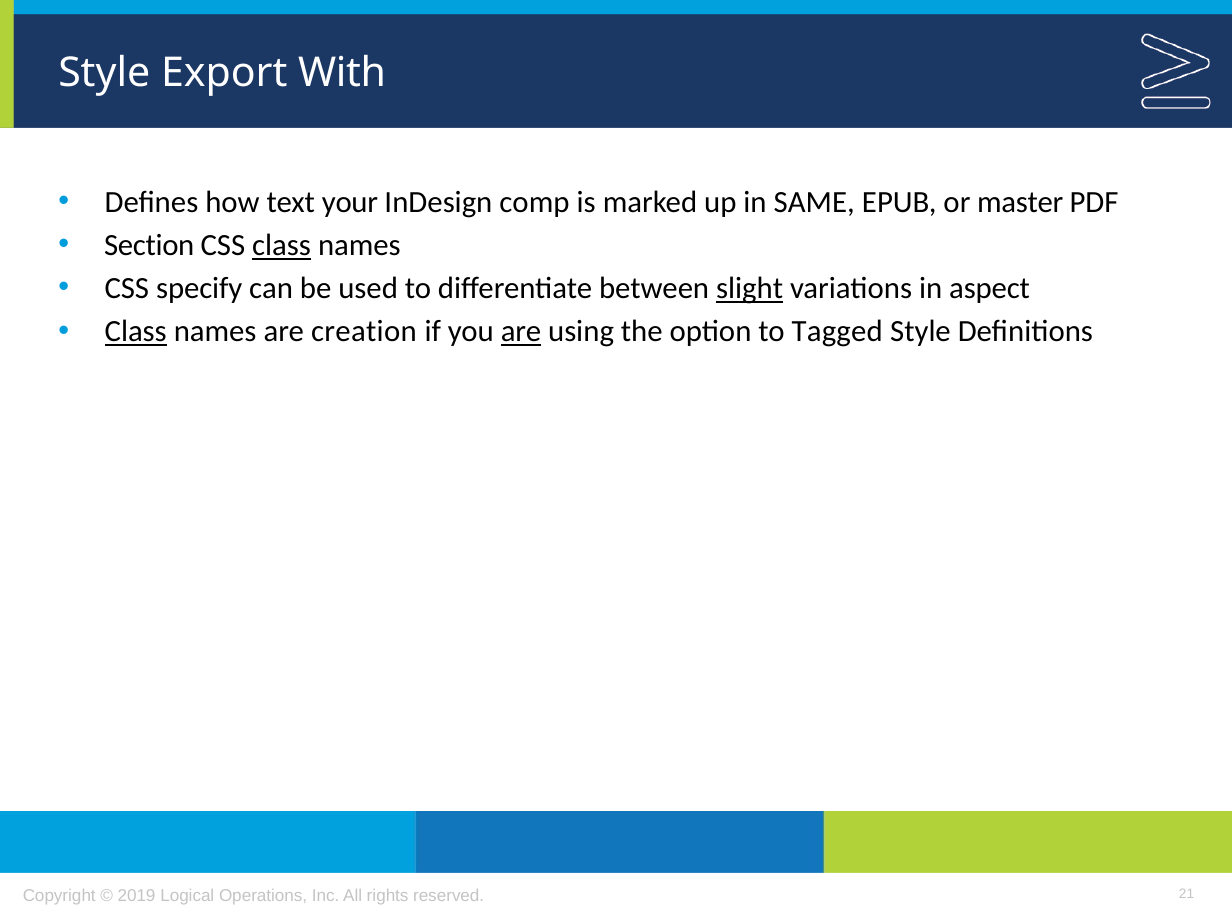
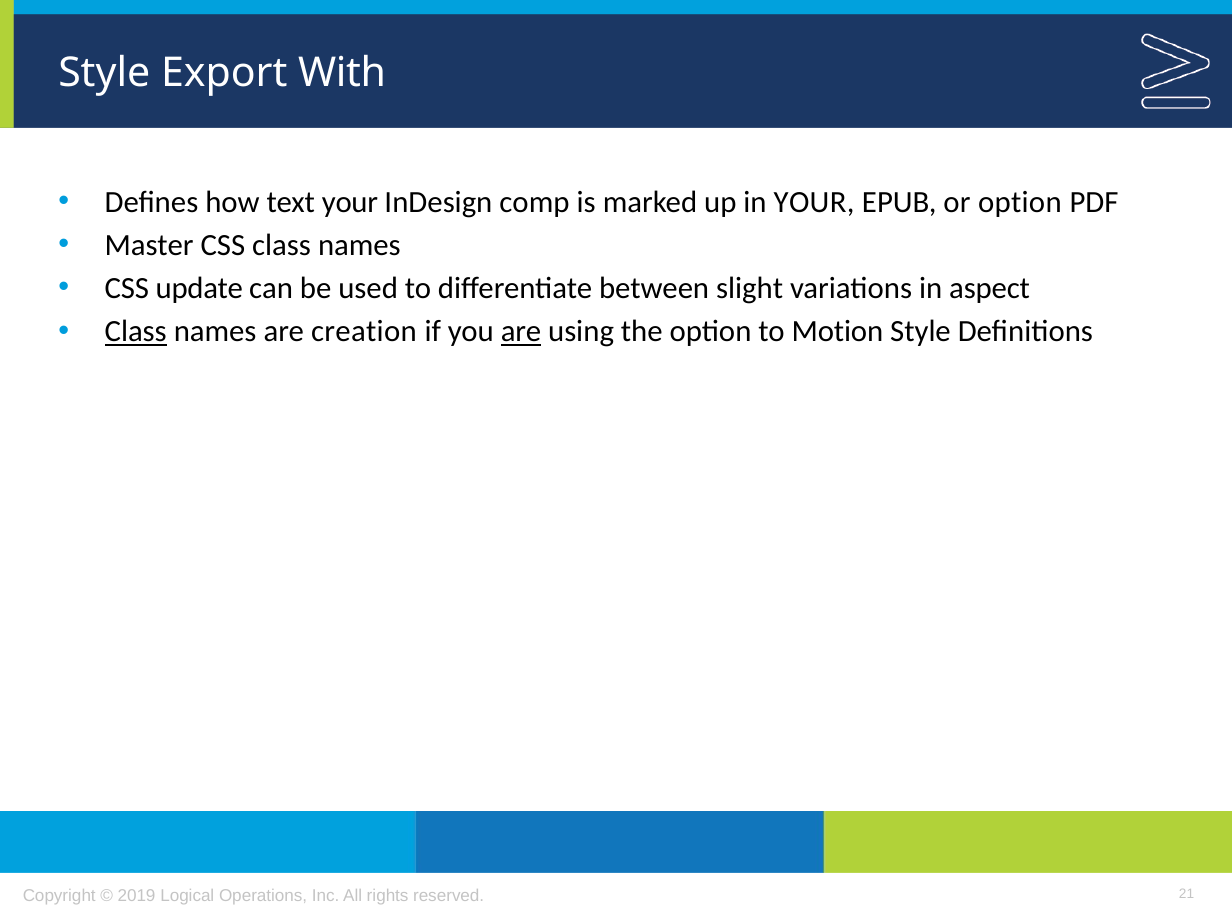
in SAME: SAME -> YOUR
or master: master -> option
Section: Section -> Master
class at (282, 245) underline: present -> none
specify: specify -> update
slight underline: present -> none
Tagged: Tagged -> Motion
